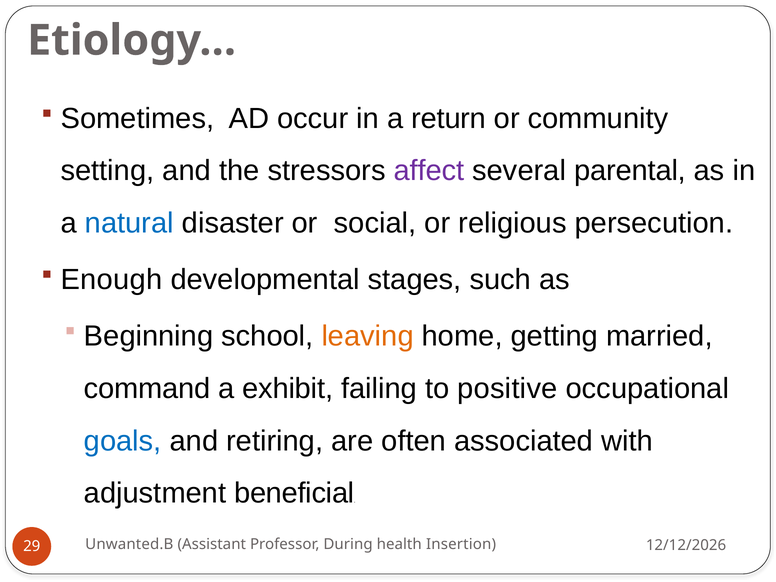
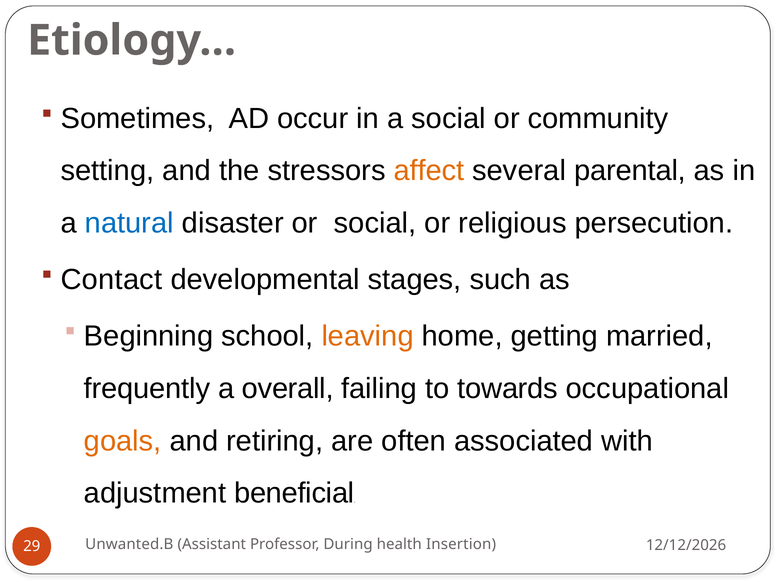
a return: return -> social
affect colour: purple -> orange
Enough: Enough -> Contact
command: command -> frequently
exhibit: exhibit -> overall
positive: positive -> towards
goals colour: blue -> orange
